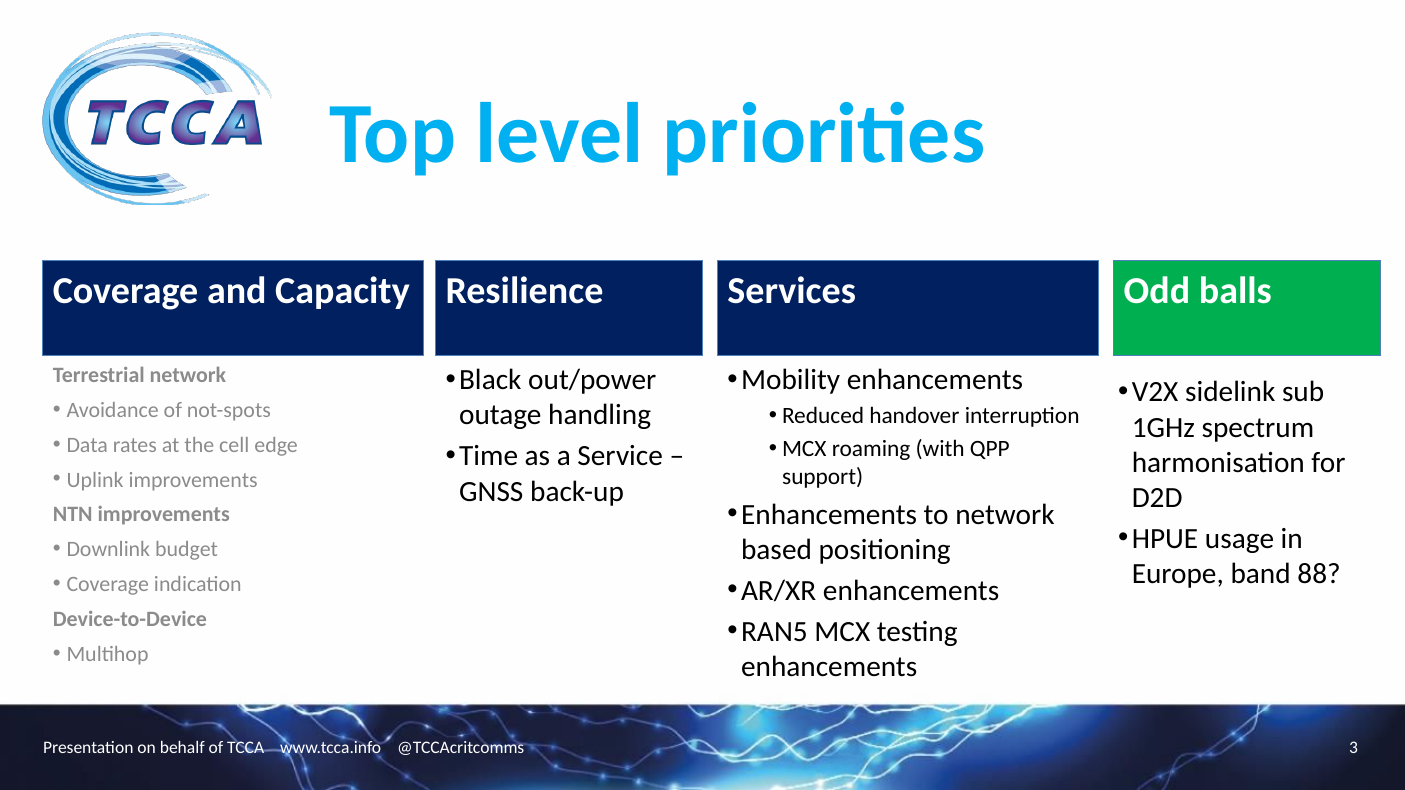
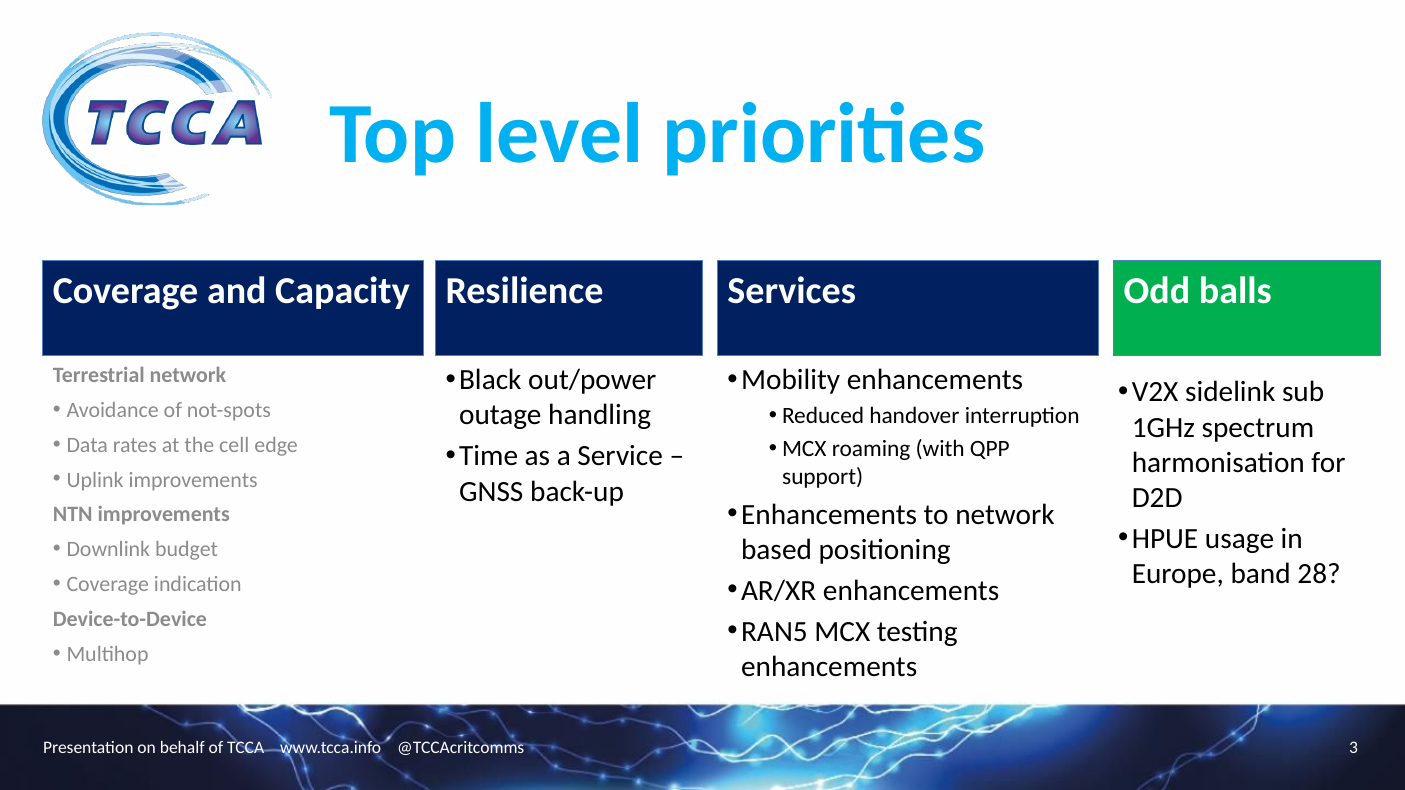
88: 88 -> 28
